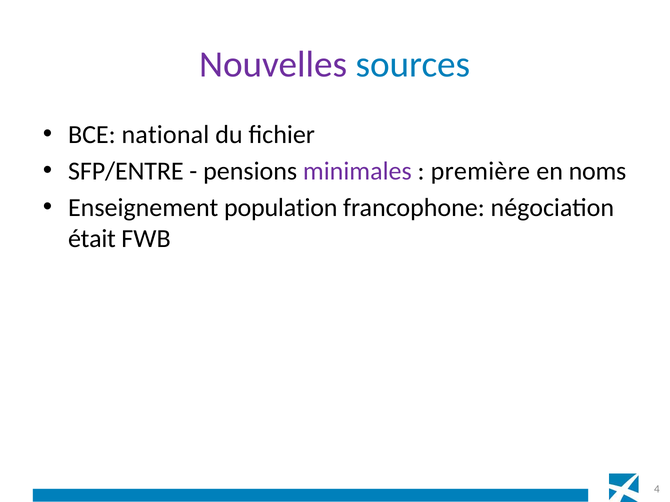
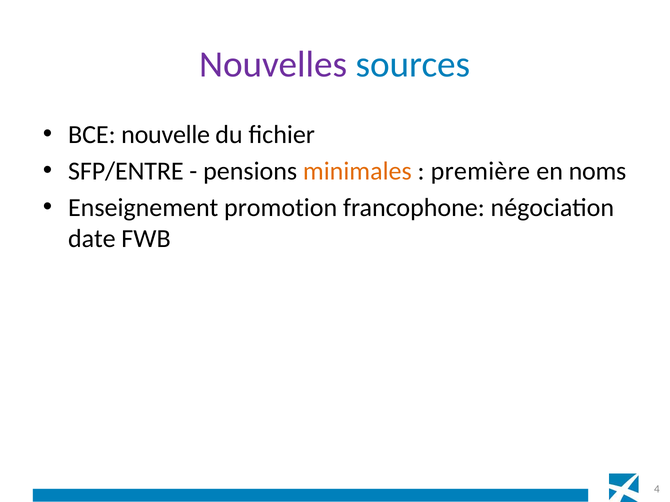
national: national -> nouvelle
minimales colour: purple -> orange
population: population -> promotion
était: était -> date
